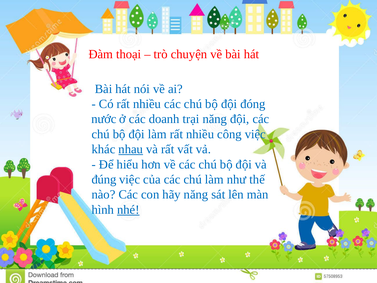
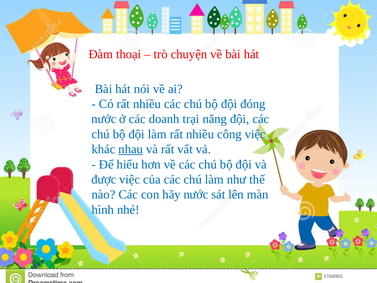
đúng: đúng -> được
hãy năng: năng -> nước
nhé underline: present -> none
